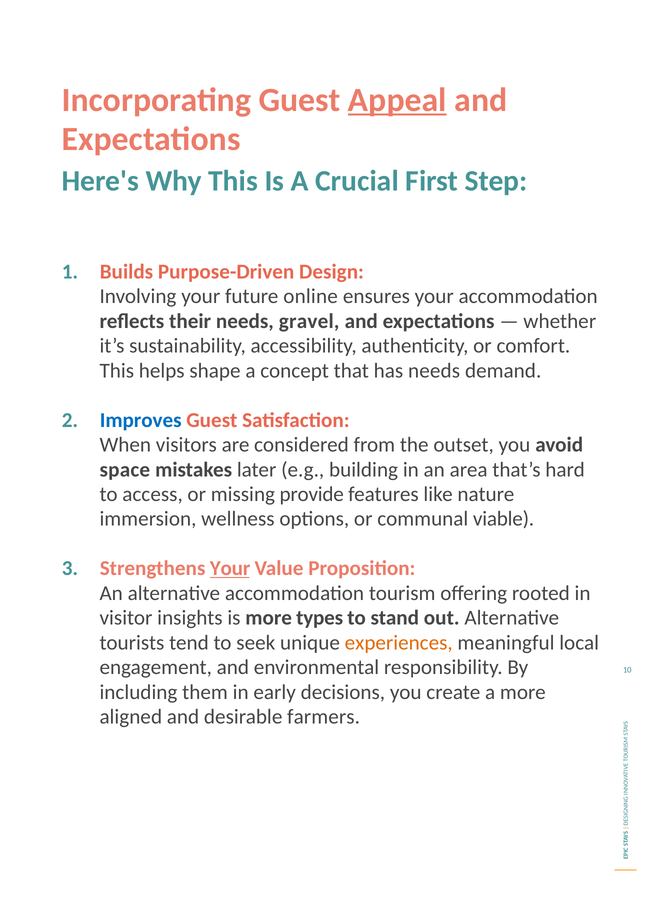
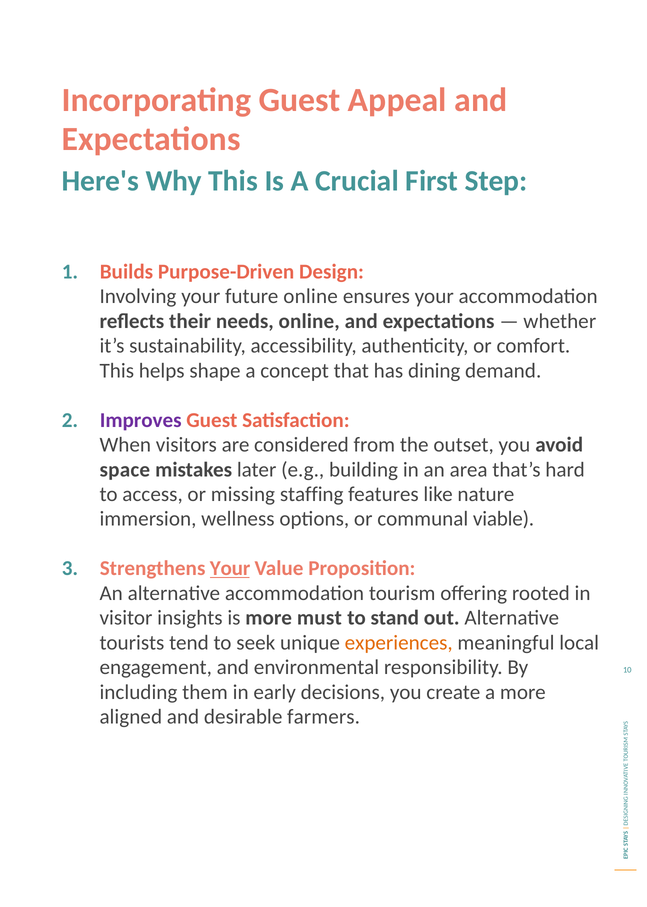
Appeal underline: present -> none
needs gravel: gravel -> online
has needs: needs -> dining
Improves colour: blue -> purple
provide: provide -> staffing
types: types -> must
